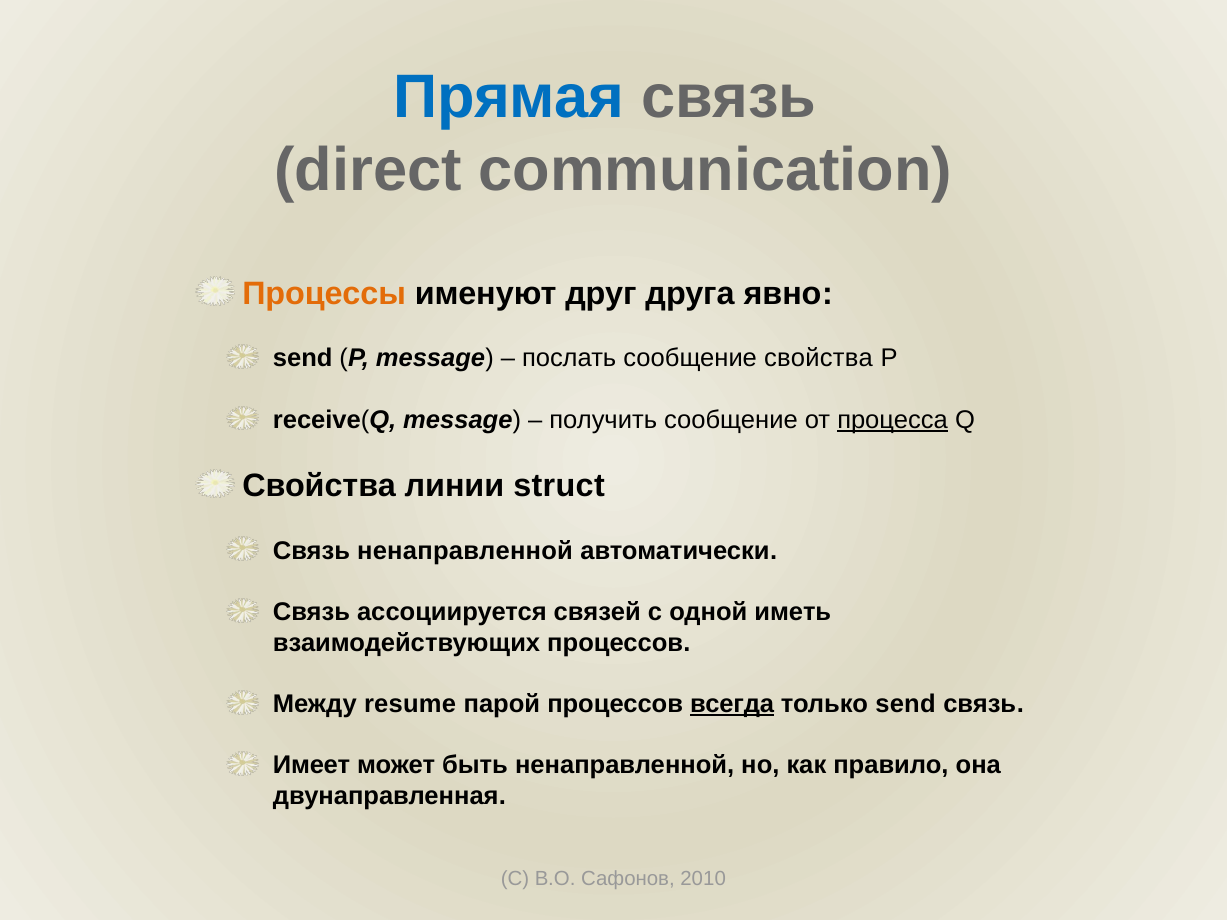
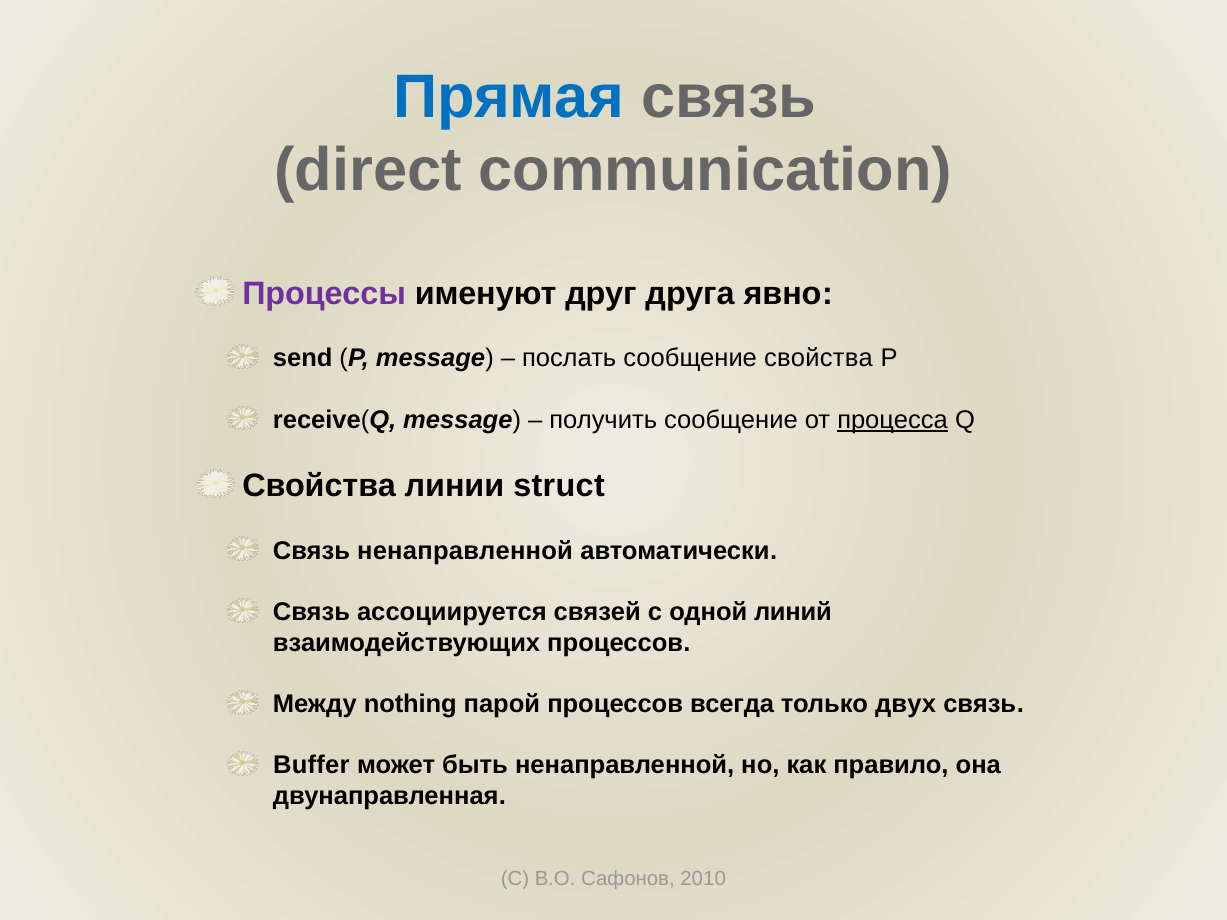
Процессы colour: orange -> purple
иметь: иметь -> линий
resume: resume -> nothing
всегда underline: present -> none
только send: send -> двух
Имеет: Имеет -> Buffer
